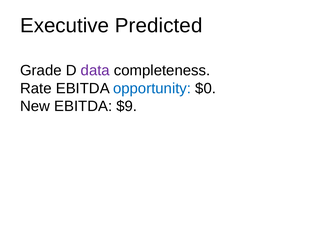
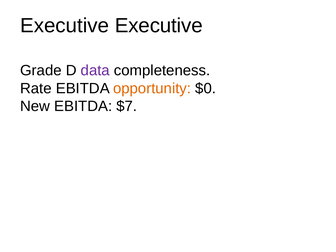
Executive Predicted: Predicted -> Executive
opportunity colour: blue -> orange
$9: $9 -> $7
